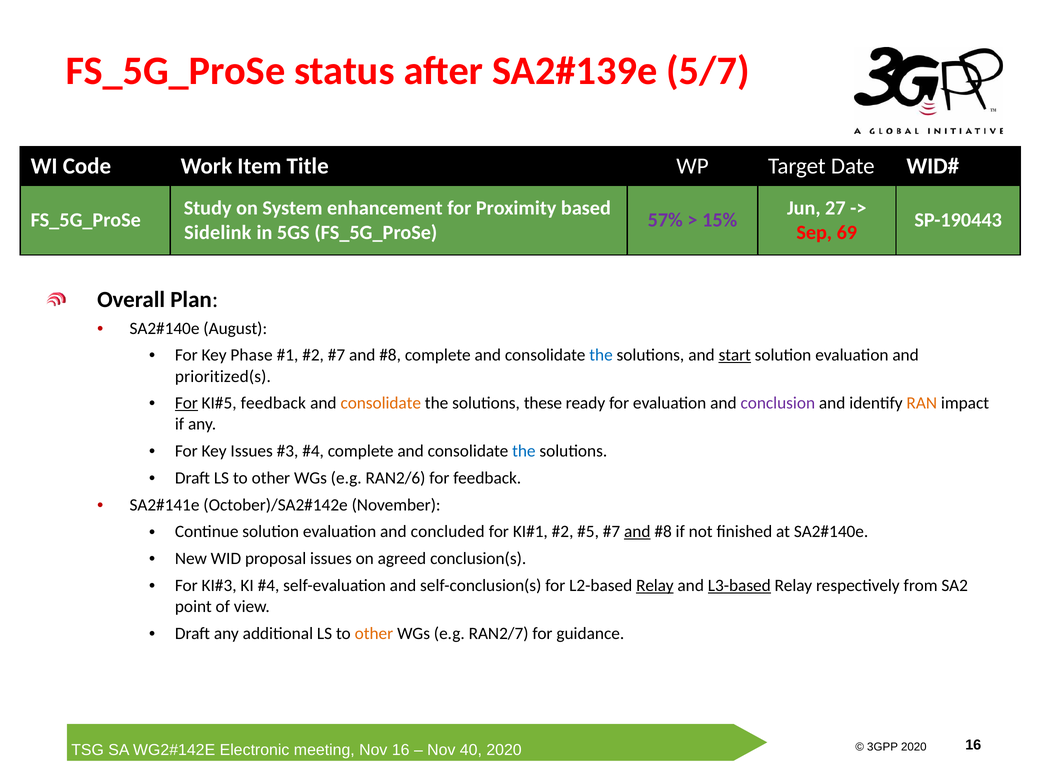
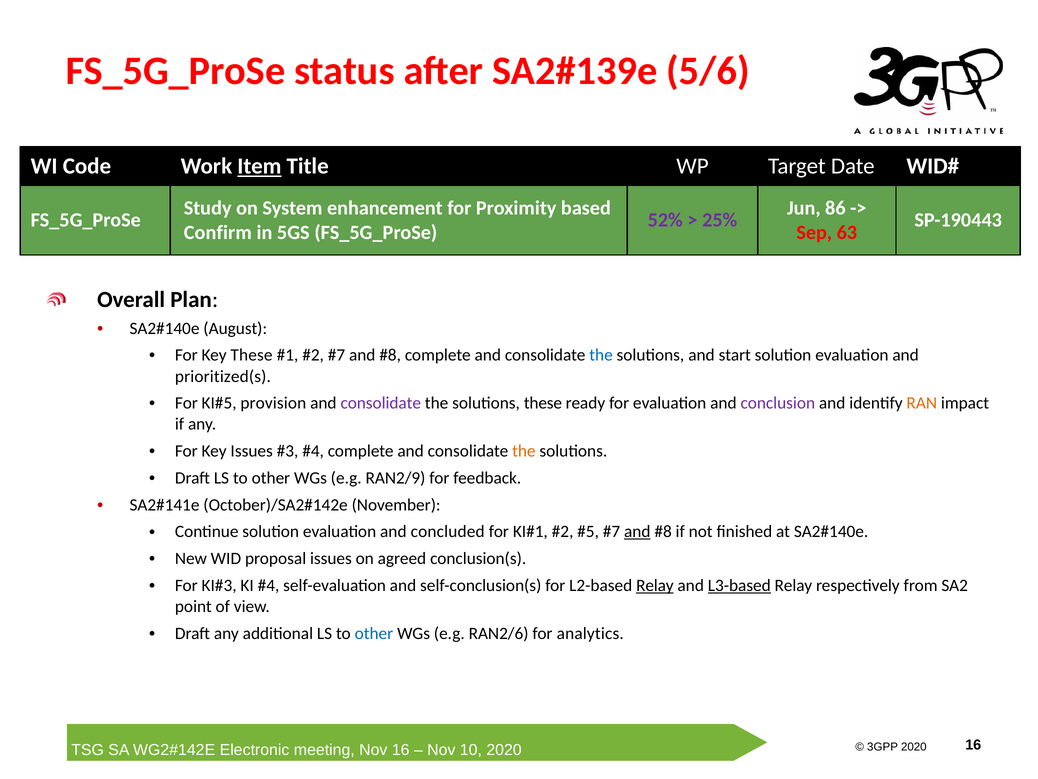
5/7: 5/7 -> 5/6
Item underline: none -> present
27: 27 -> 86
57%: 57% -> 52%
15%: 15% -> 25%
Sidelink: Sidelink -> Confirm
69: 69 -> 63
Key Phase: Phase -> These
start underline: present -> none
For at (186, 403) underline: present -> none
feedback at (273, 403): feedback -> provision
consolidate at (381, 403) colour: orange -> purple
the at (524, 451) colour: blue -> orange
RAN2/6: RAN2/6 -> RAN2/9
other at (374, 633) colour: orange -> blue
RAN2/7: RAN2/7 -> RAN2/6
guidance: guidance -> analytics
40: 40 -> 10
